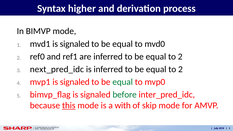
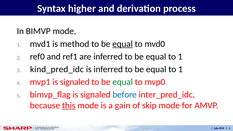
mvd1 is signaled: signaled -> method
equal at (123, 44) underline: none -> present
2 at (180, 57): 2 -> 1
next_pred_idc: next_pred_idc -> kind_pred_idc
2 at (180, 69): 2 -> 1
before colour: green -> blue
with: with -> gain
